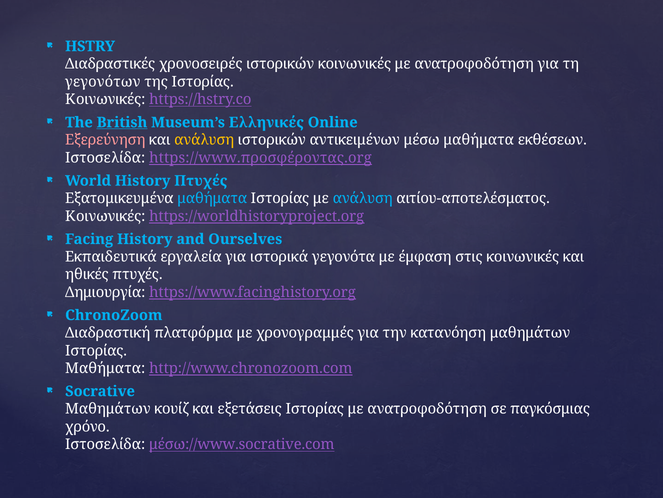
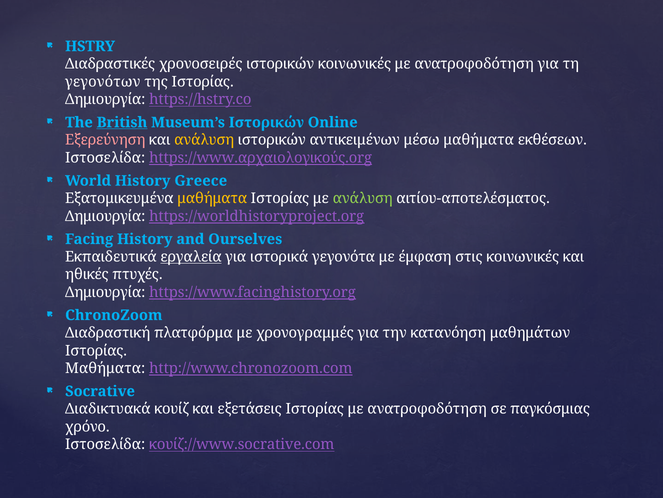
Κοινωνικές at (105, 99): Κοινωνικές -> Δημιουργία
Museum’s Ελληνικές: Ελληνικές -> Ιστορικών
https://www.προσφέροντας.org: https://www.προσφέροντας.org -> https://www.αρχαιολογικούς.org
History Πτυχές: Πτυχές -> Greece
μαθήματα at (212, 198) colour: light blue -> yellow
ανάλυση at (363, 198) colour: light blue -> light green
Κοινωνικές at (105, 216): Κοινωνικές -> Δημιουργία
εργαλεία underline: none -> present
Μαθημάτων at (108, 408): Μαθημάτων -> Διαδικτυακά
μέσω://www.socrative.com: μέσω://www.socrative.com -> κουίζ://www.socrative.com
